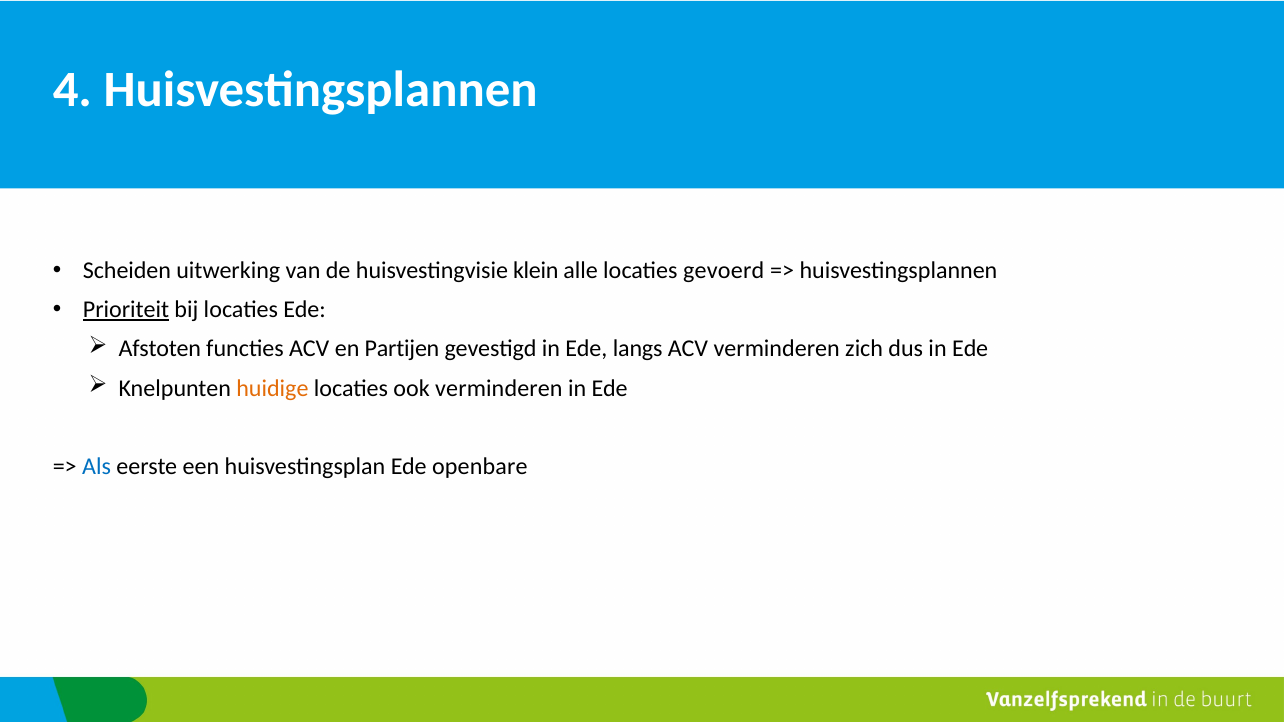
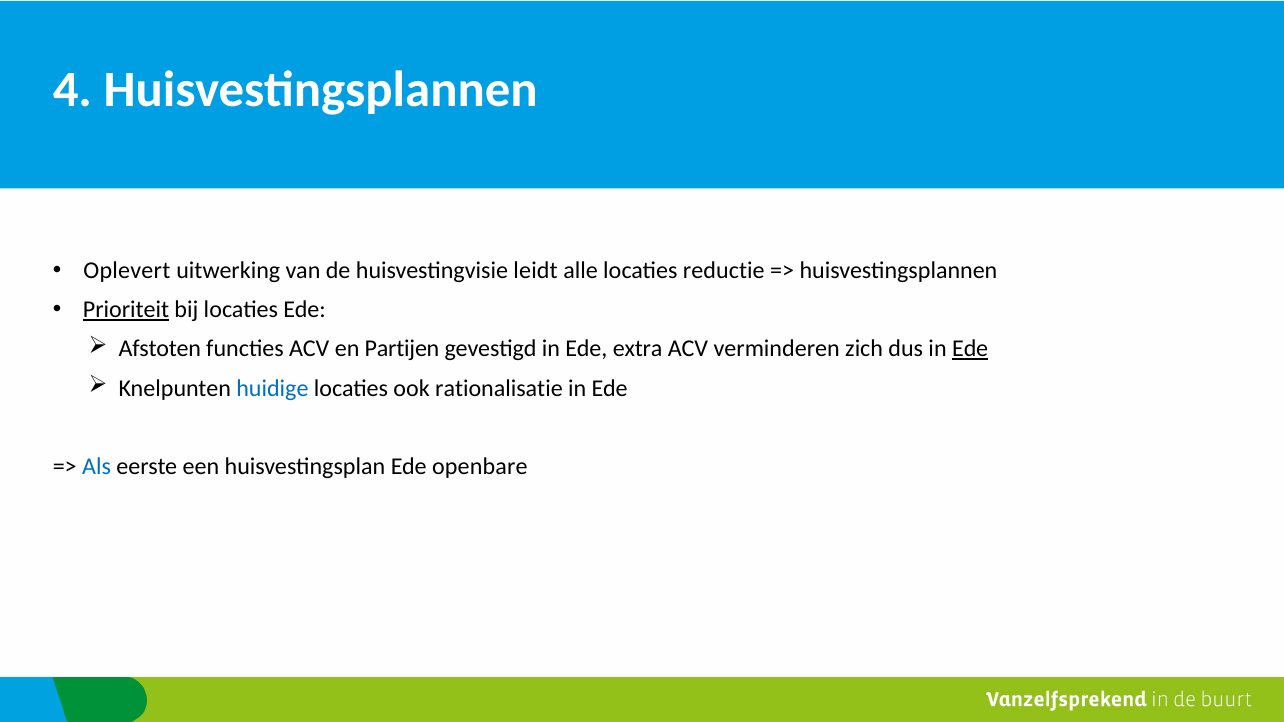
Scheiden: Scheiden -> Oplevert
klein: klein -> leidt
gevoerd: gevoerd -> reductie
langs: langs -> extra
Ede at (970, 349) underline: none -> present
huidige colour: orange -> blue
ook verminderen: verminderen -> rationalisatie
